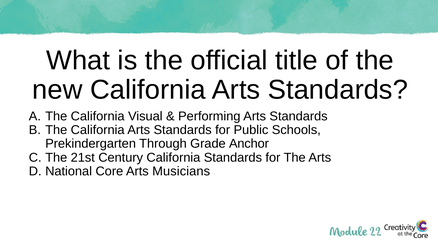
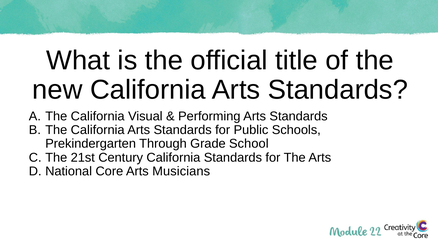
Anchor: Anchor -> School
